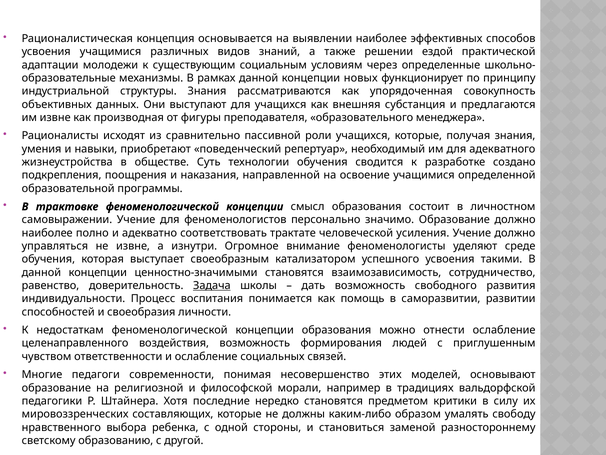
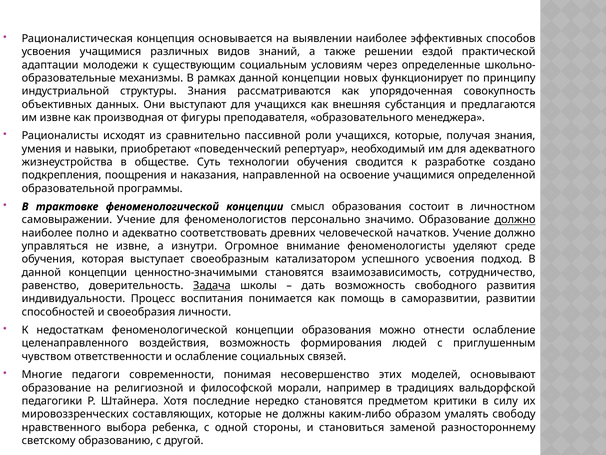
должно at (515, 220) underline: none -> present
трактате: трактате -> древних
усиления: усиления -> начатков
такими: такими -> подход
